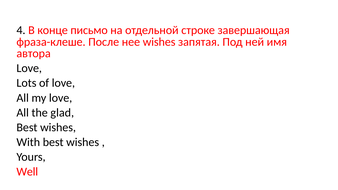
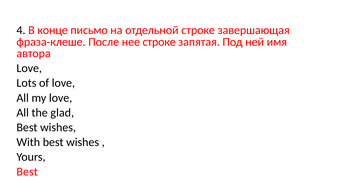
нее wishes: wishes -> строке
Well at (27, 172): Well -> Best
